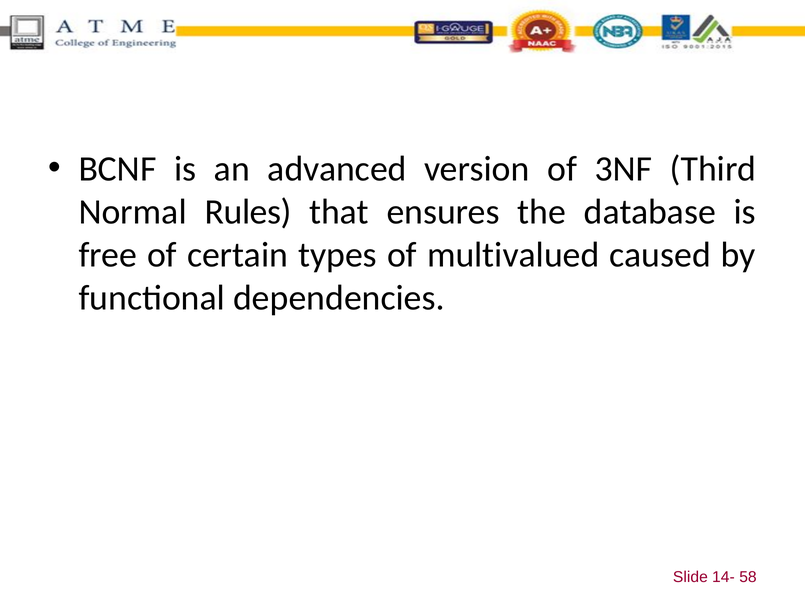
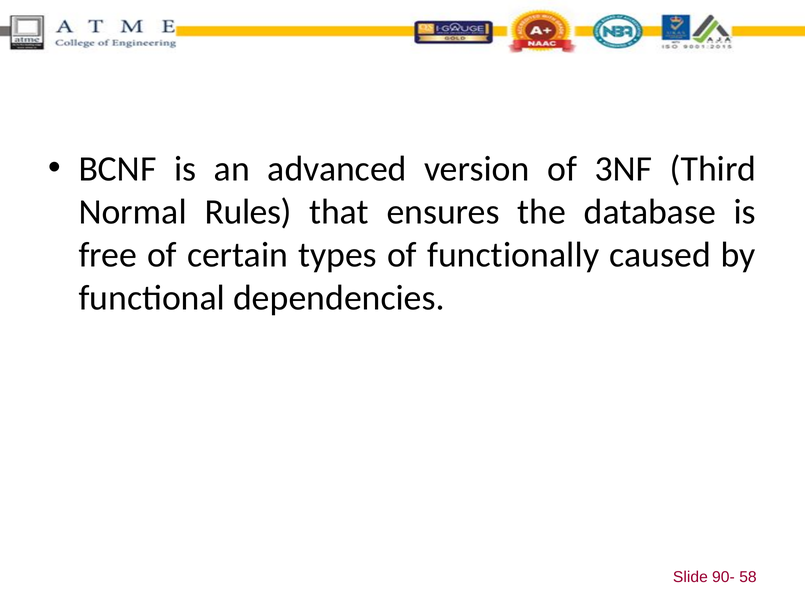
multivalued: multivalued -> functionally
14-: 14- -> 90-
